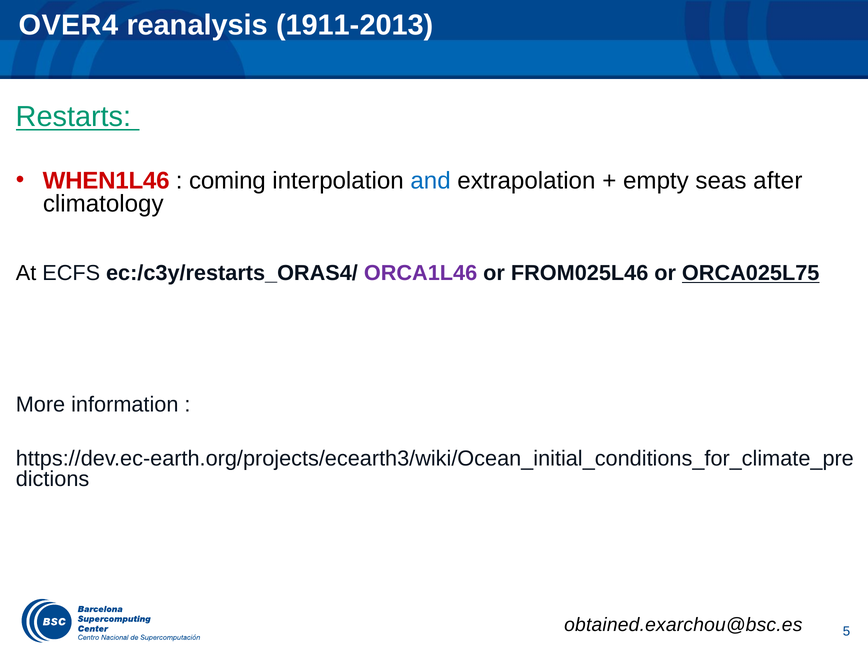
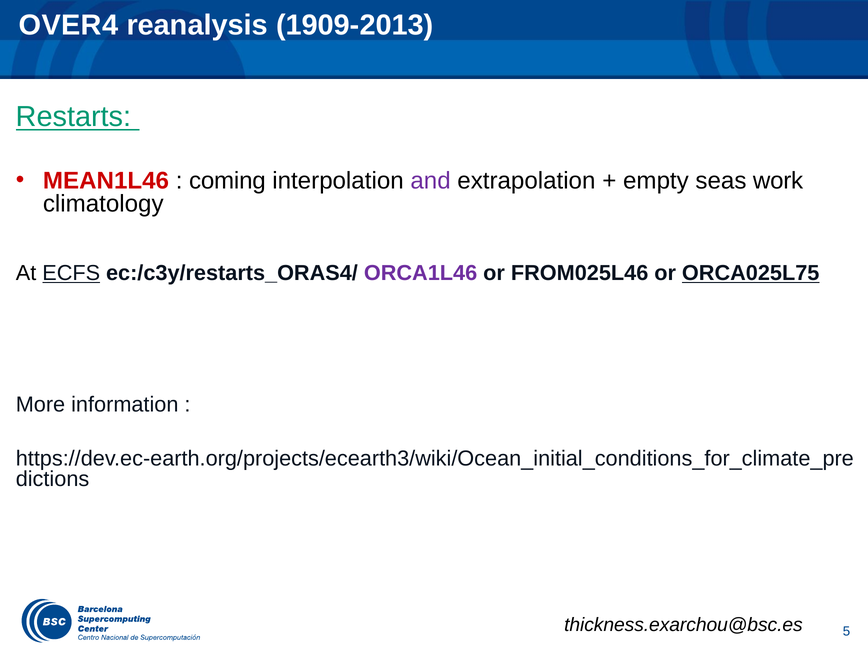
1911-2013: 1911-2013 -> 1909-2013
WHEN1L46: WHEN1L46 -> MEAN1L46
and colour: blue -> purple
after: after -> work
ECFS underline: none -> present
obtained.exarchou@bsc.es: obtained.exarchou@bsc.es -> thickness.exarchou@bsc.es
